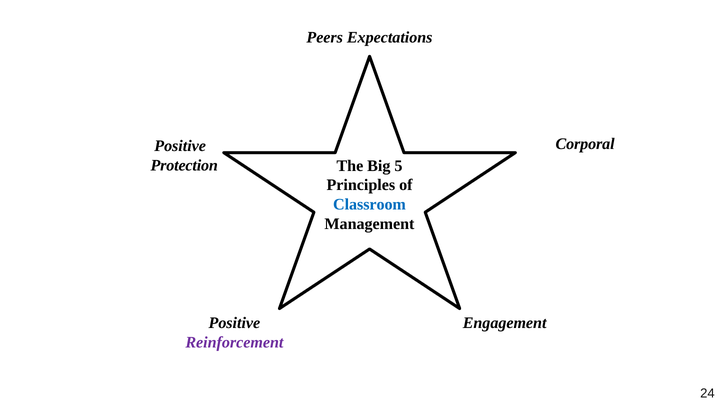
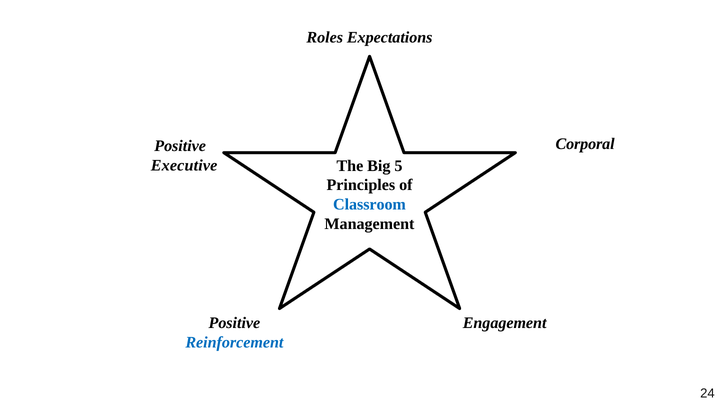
Peers: Peers -> Roles
Protection: Protection -> Executive
Reinforcement colour: purple -> blue
